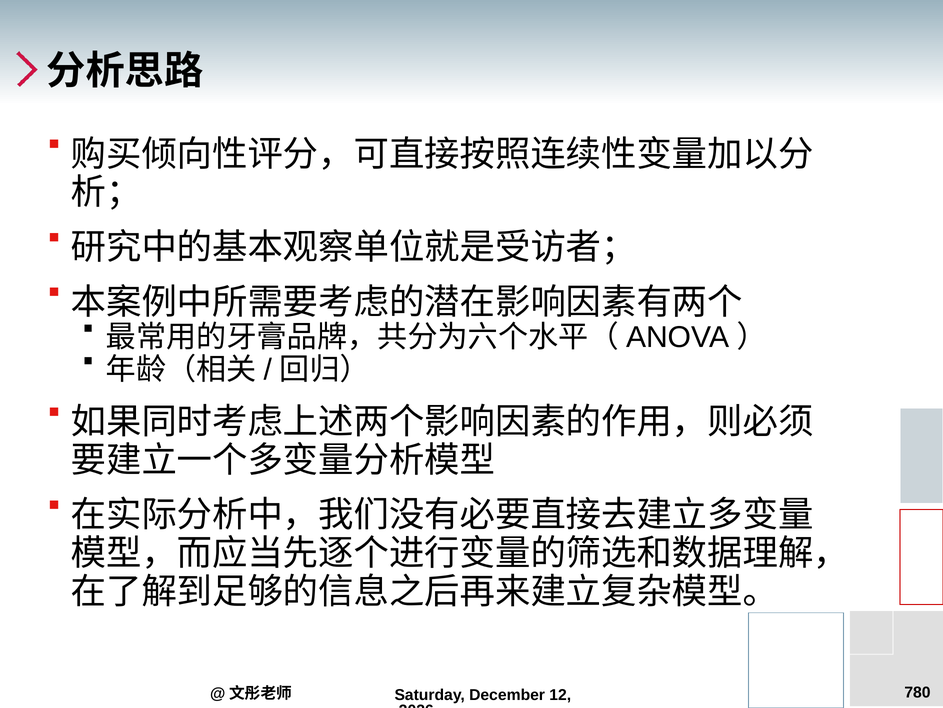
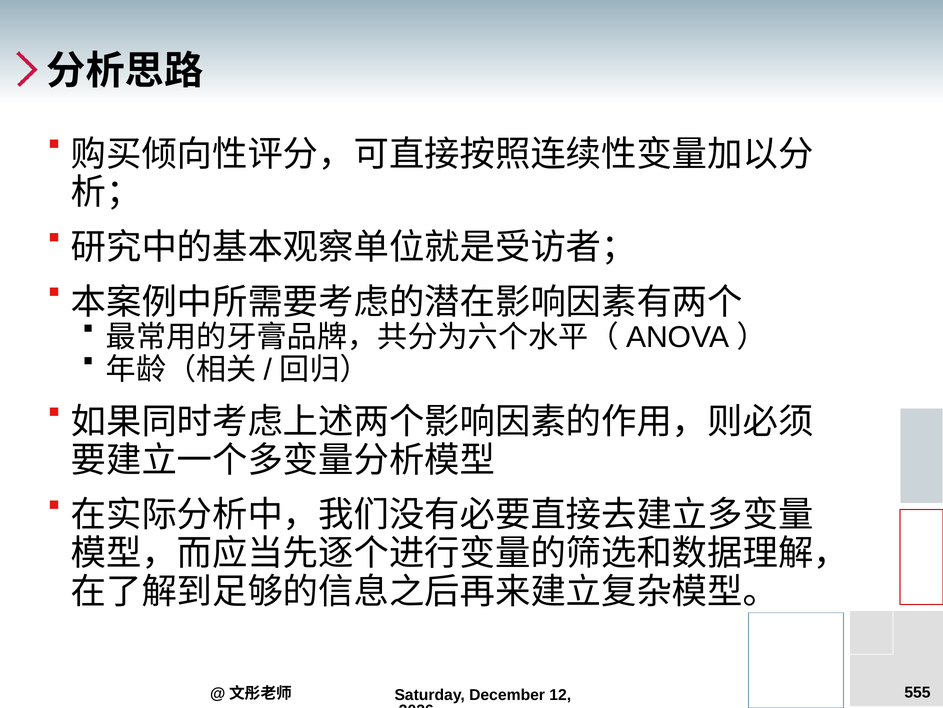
780: 780 -> 555
